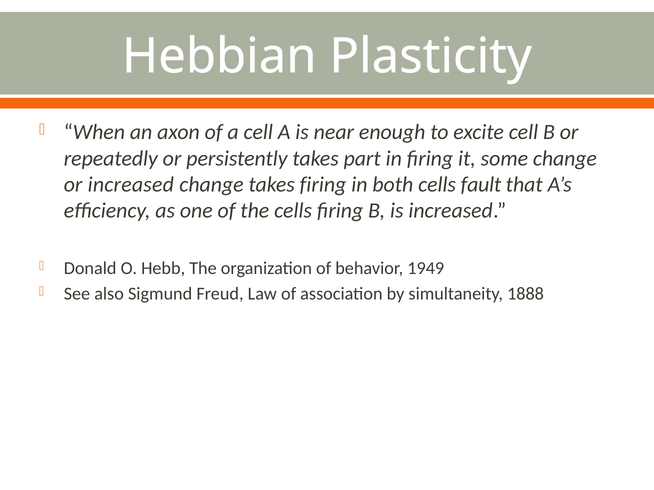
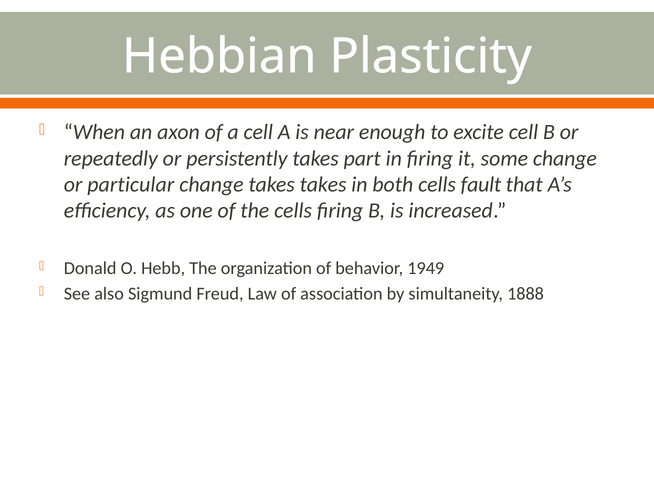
or increased: increased -> particular
takes firing: firing -> takes
